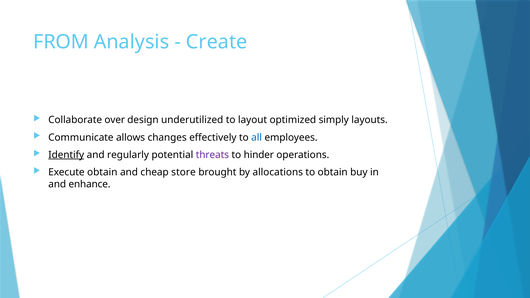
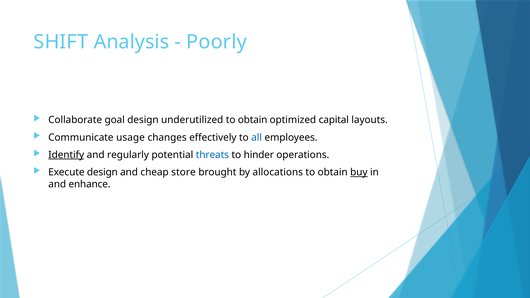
FROM: FROM -> SHIFT
Create: Create -> Poorly
over: over -> goal
layout at (253, 120): layout -> obtain
simply: simply -> capital
allows: allows -> usage
threats colour: purple -> blue
Execute obtain: obtain -> design
buy underline: none -> present
